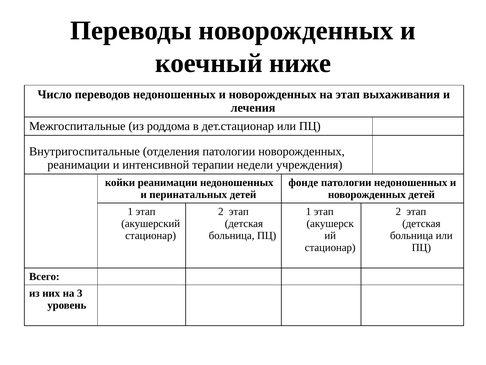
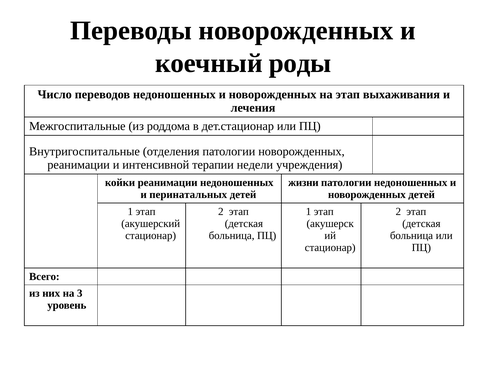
ниже: ниже -> роды
фонде: фонде -> жизни
